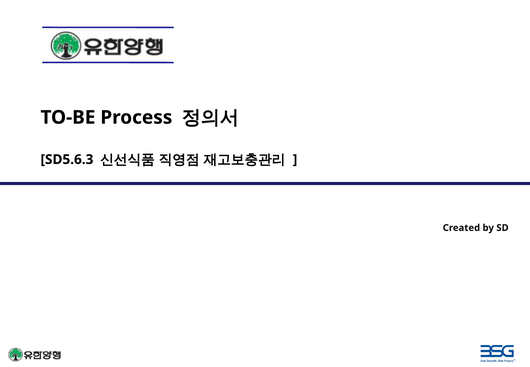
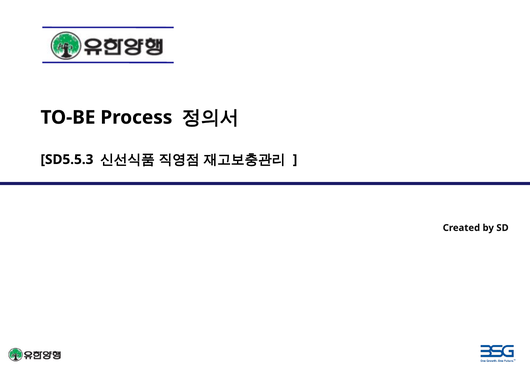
SD5.6.3: SD5.6.3 -> SD5.5.3
